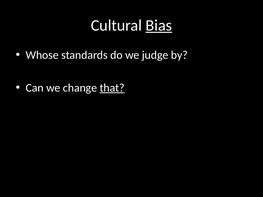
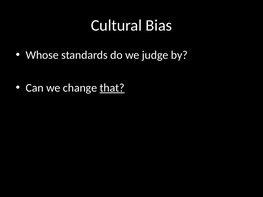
Bias underline: present -> none
